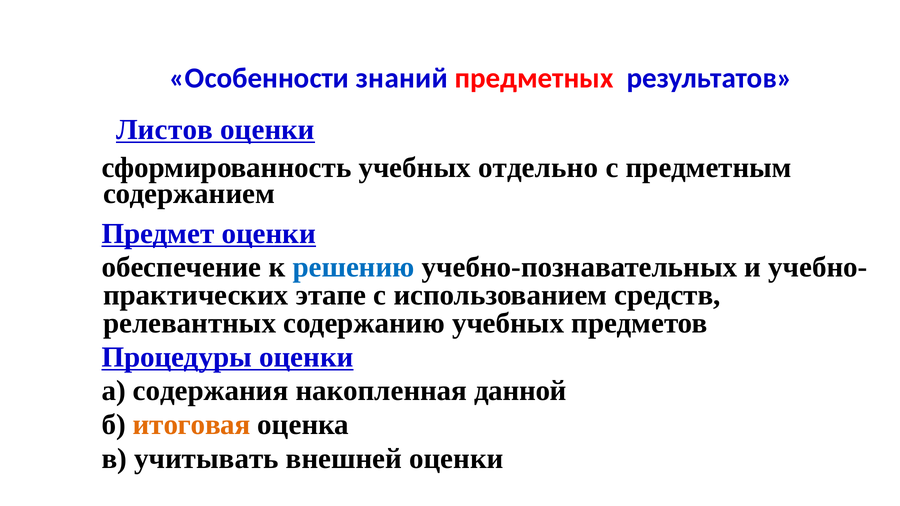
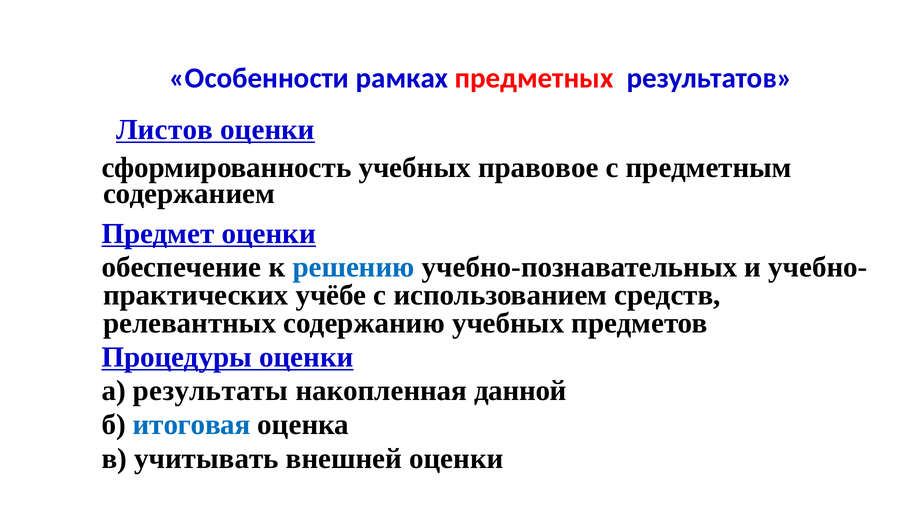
знаний: знаний -> рамках
отдельно: отдельно -> правовое
этапе: этапе -> учёбе
содержания: содержания -> результаты
итоговая colour: orange -> blue
